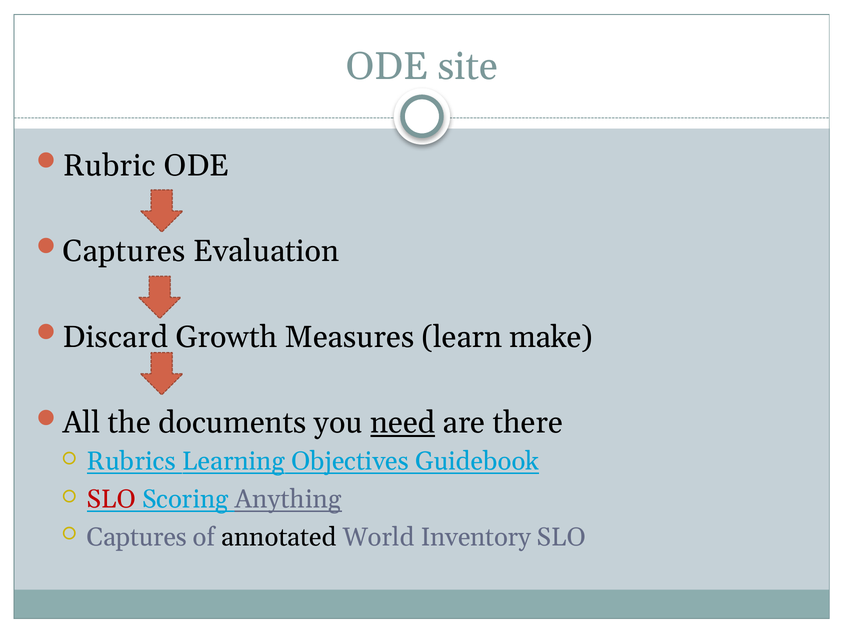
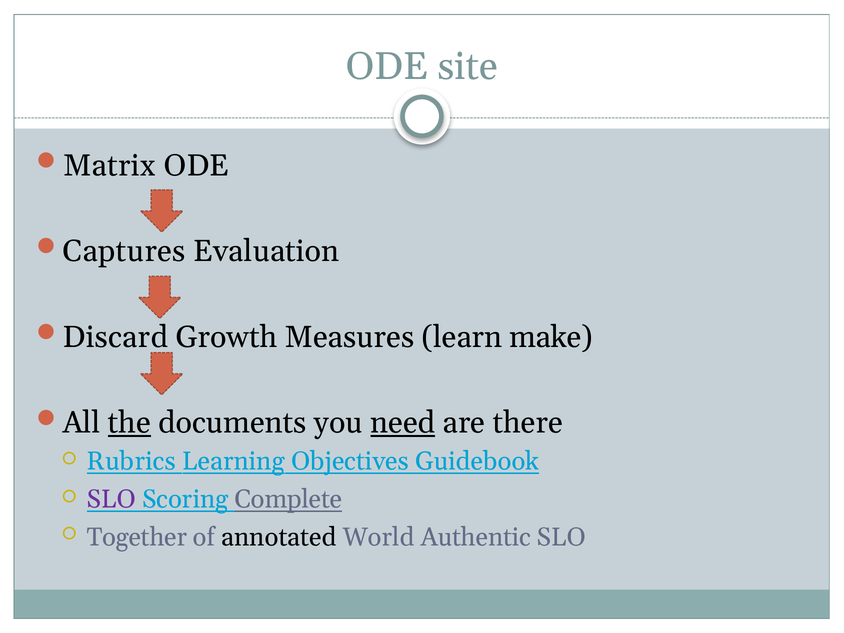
Rubric: Rubric -> Matrix
the underline: none -> present
SLO at (111, 499) colour: red -> purple
Anything: Anything -> Complete
Captures at (137, 537): Captures -> Together
Inventory: Inventory -> Authentic
